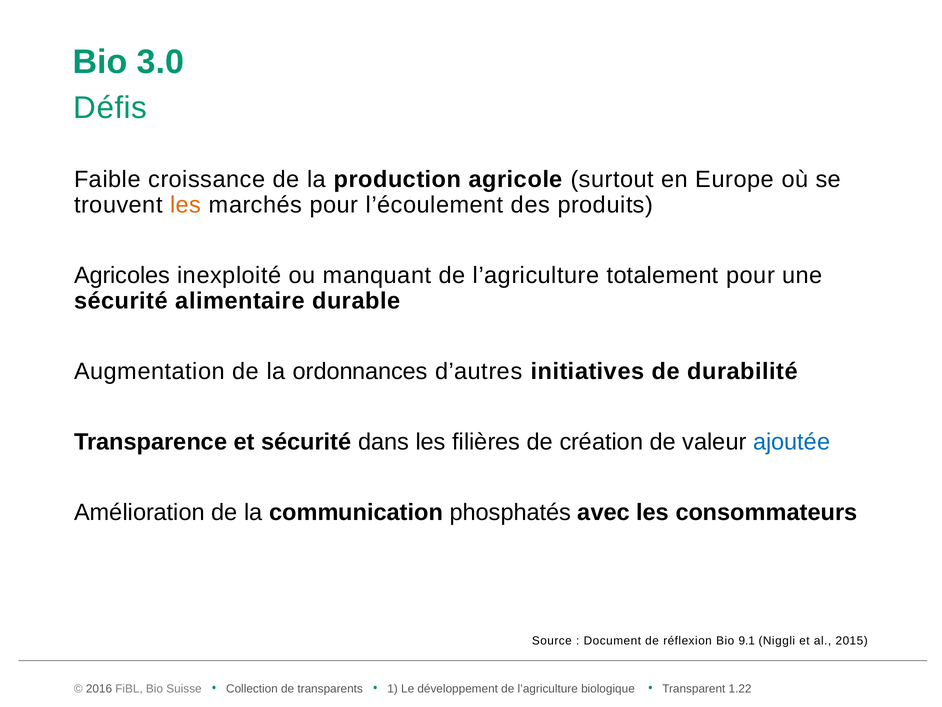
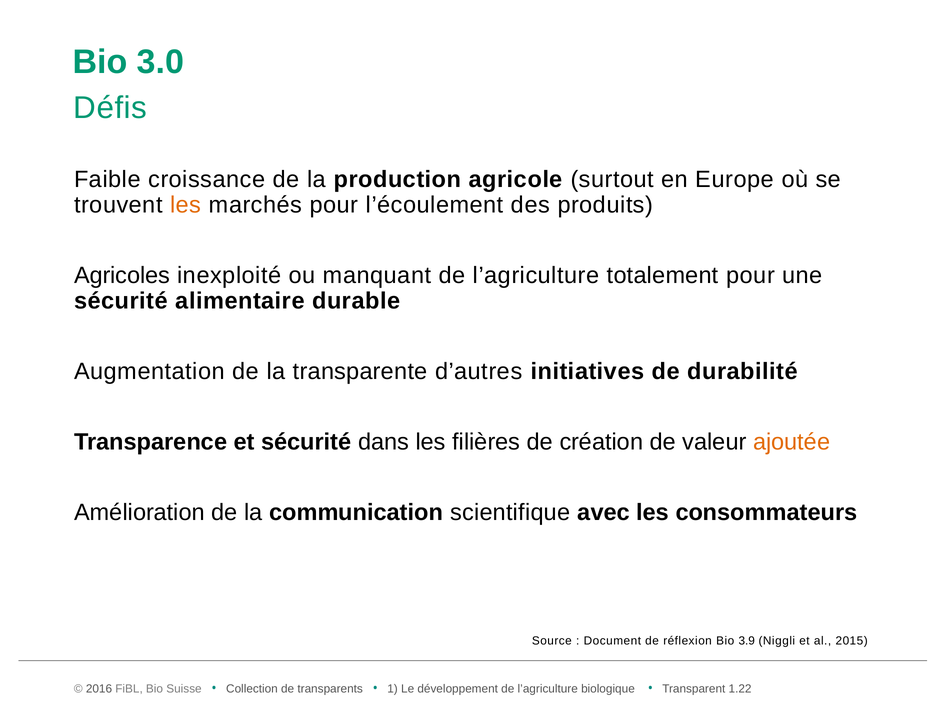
ordonnances: ordonnances -> transparente
ajoutée colour: blue -> orange
phosphatés: phosphatés -> scientifique
9.1: 9.1 -> 3.9
